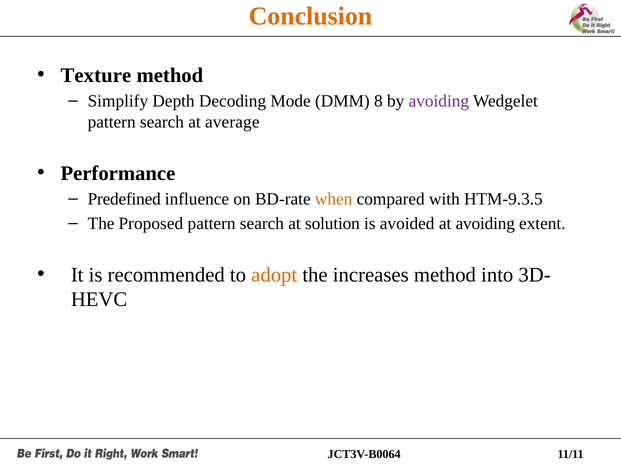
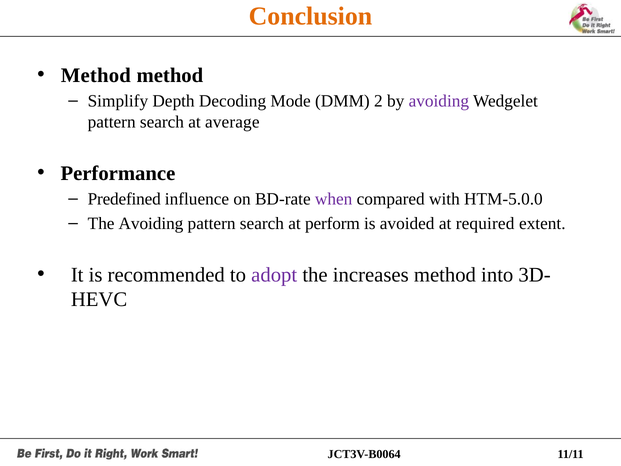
Texture at (96, 75): Texture -> Method
8: 8 -> 2
when colour: orange -> purple
HTM-9.3.5: HTM-9.3.5 -> HTM-5.0.0
The Proposed: Proposed -> Avoiding
solution: solution -> perform
at avoiding: avoiding -> required
adopt colour: orange -> purple
